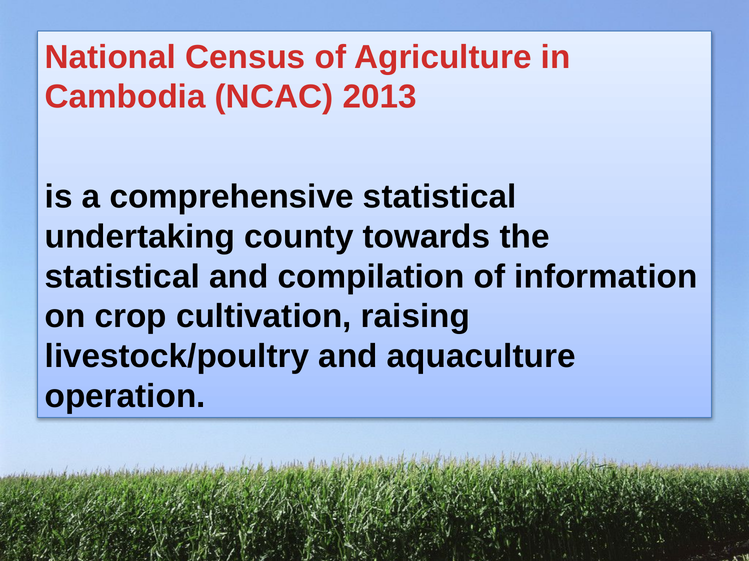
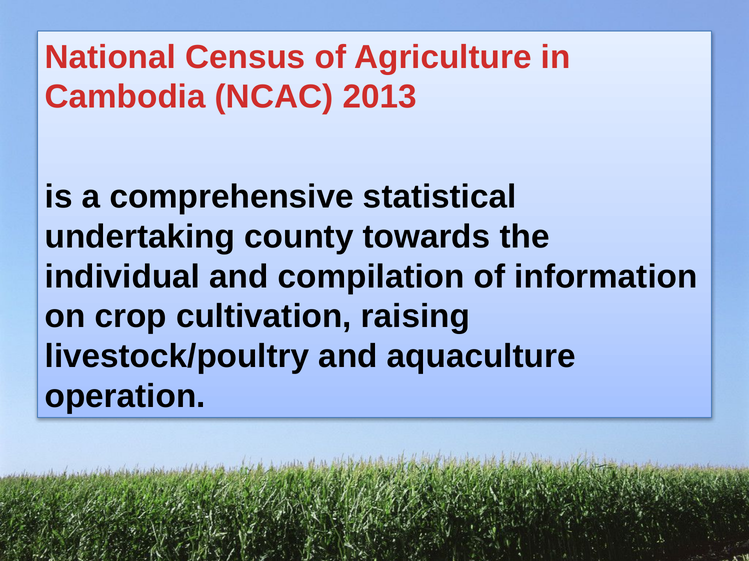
statistical at (122, 277): statistical -> individual
